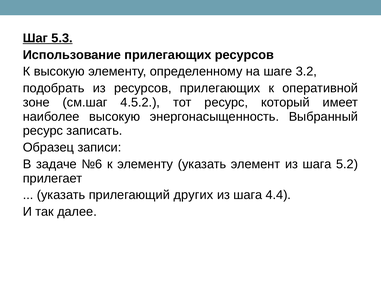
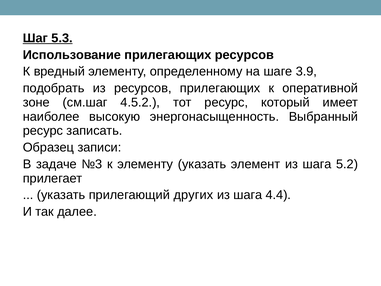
К высокую: высокую -> вредный
3.2: 3.2 -> 3.9
№6: №6 -> №3
